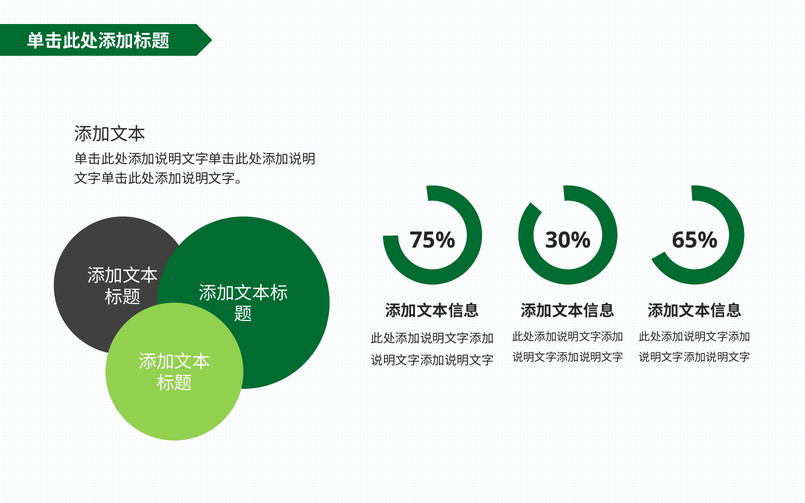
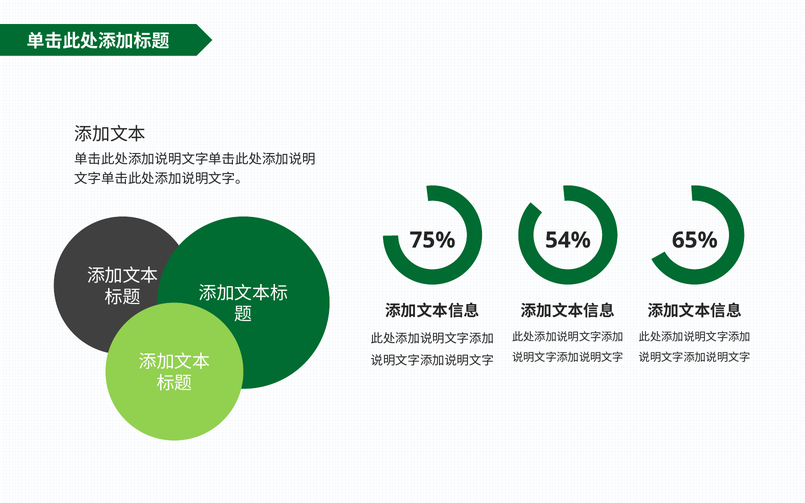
30%: 30% -> 54%
